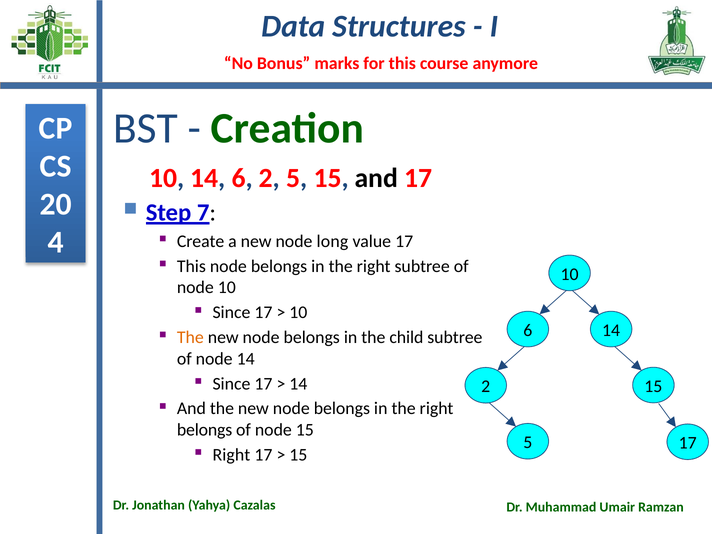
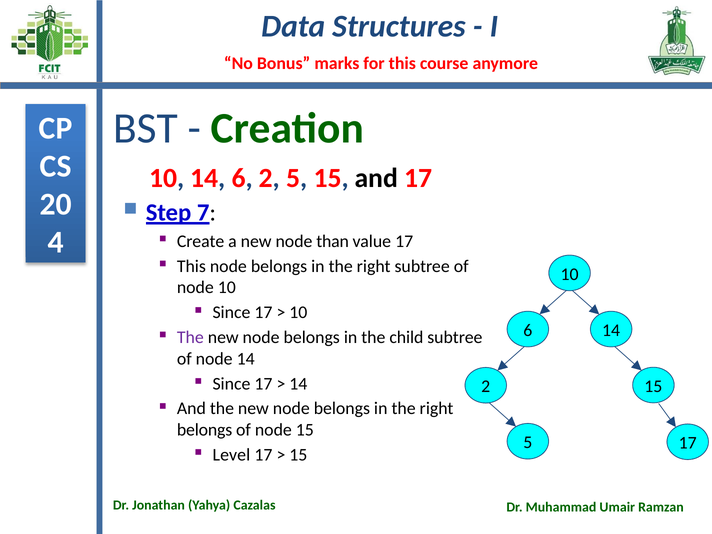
long: long -> than
The at (190, 337) colour: orange -> purple
Right at (231, 455): Right -> Level
